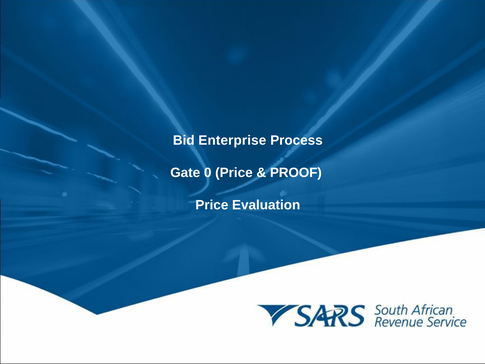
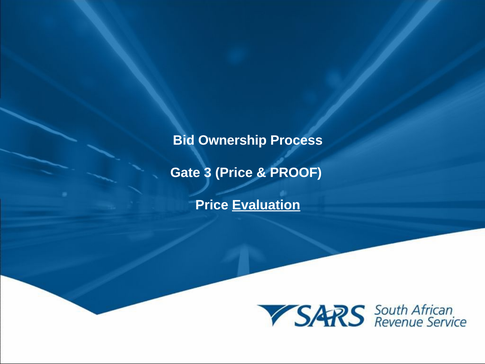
Enterprise: Enterprise -> Ownership
0: 0 -> 3
Evaluation underline: none -> present
